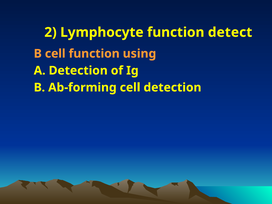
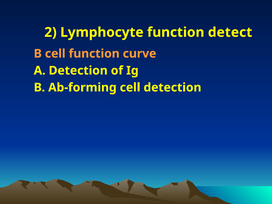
using: using -> curve
